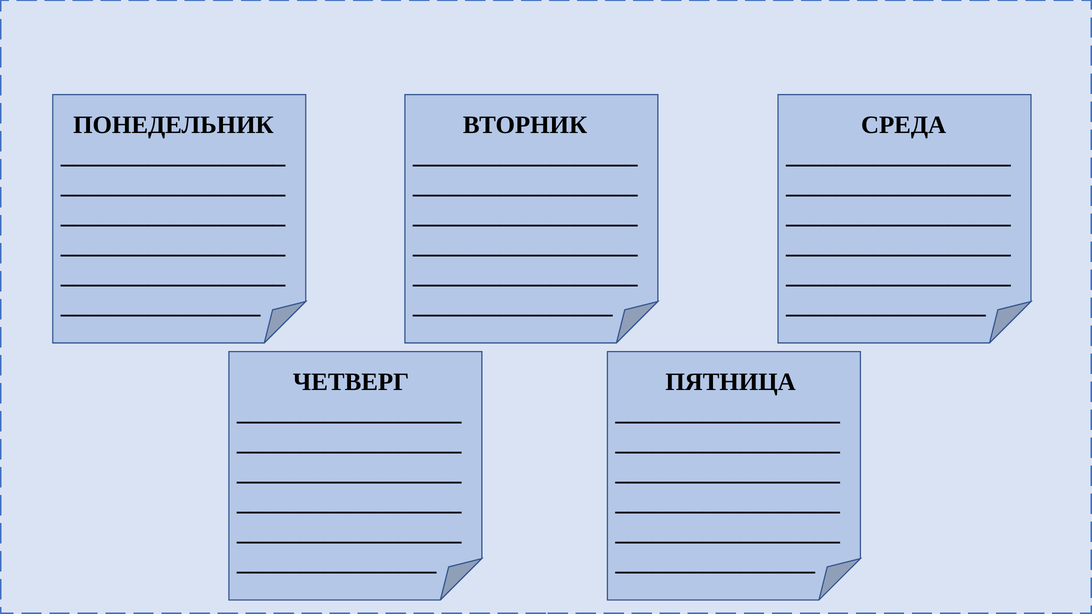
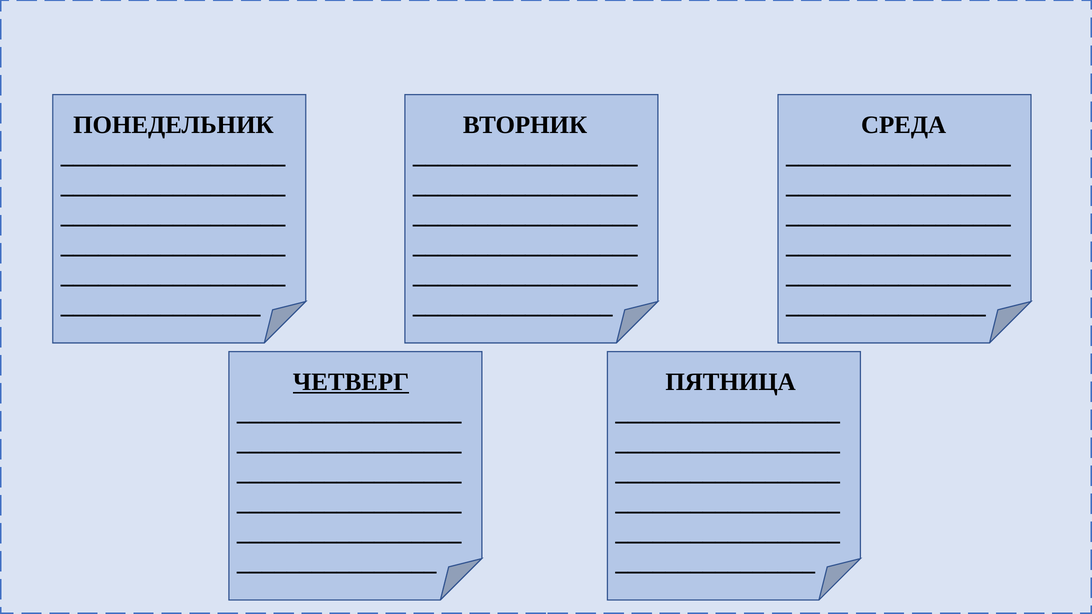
ЧЕТВЕРГ underline: none -> present
